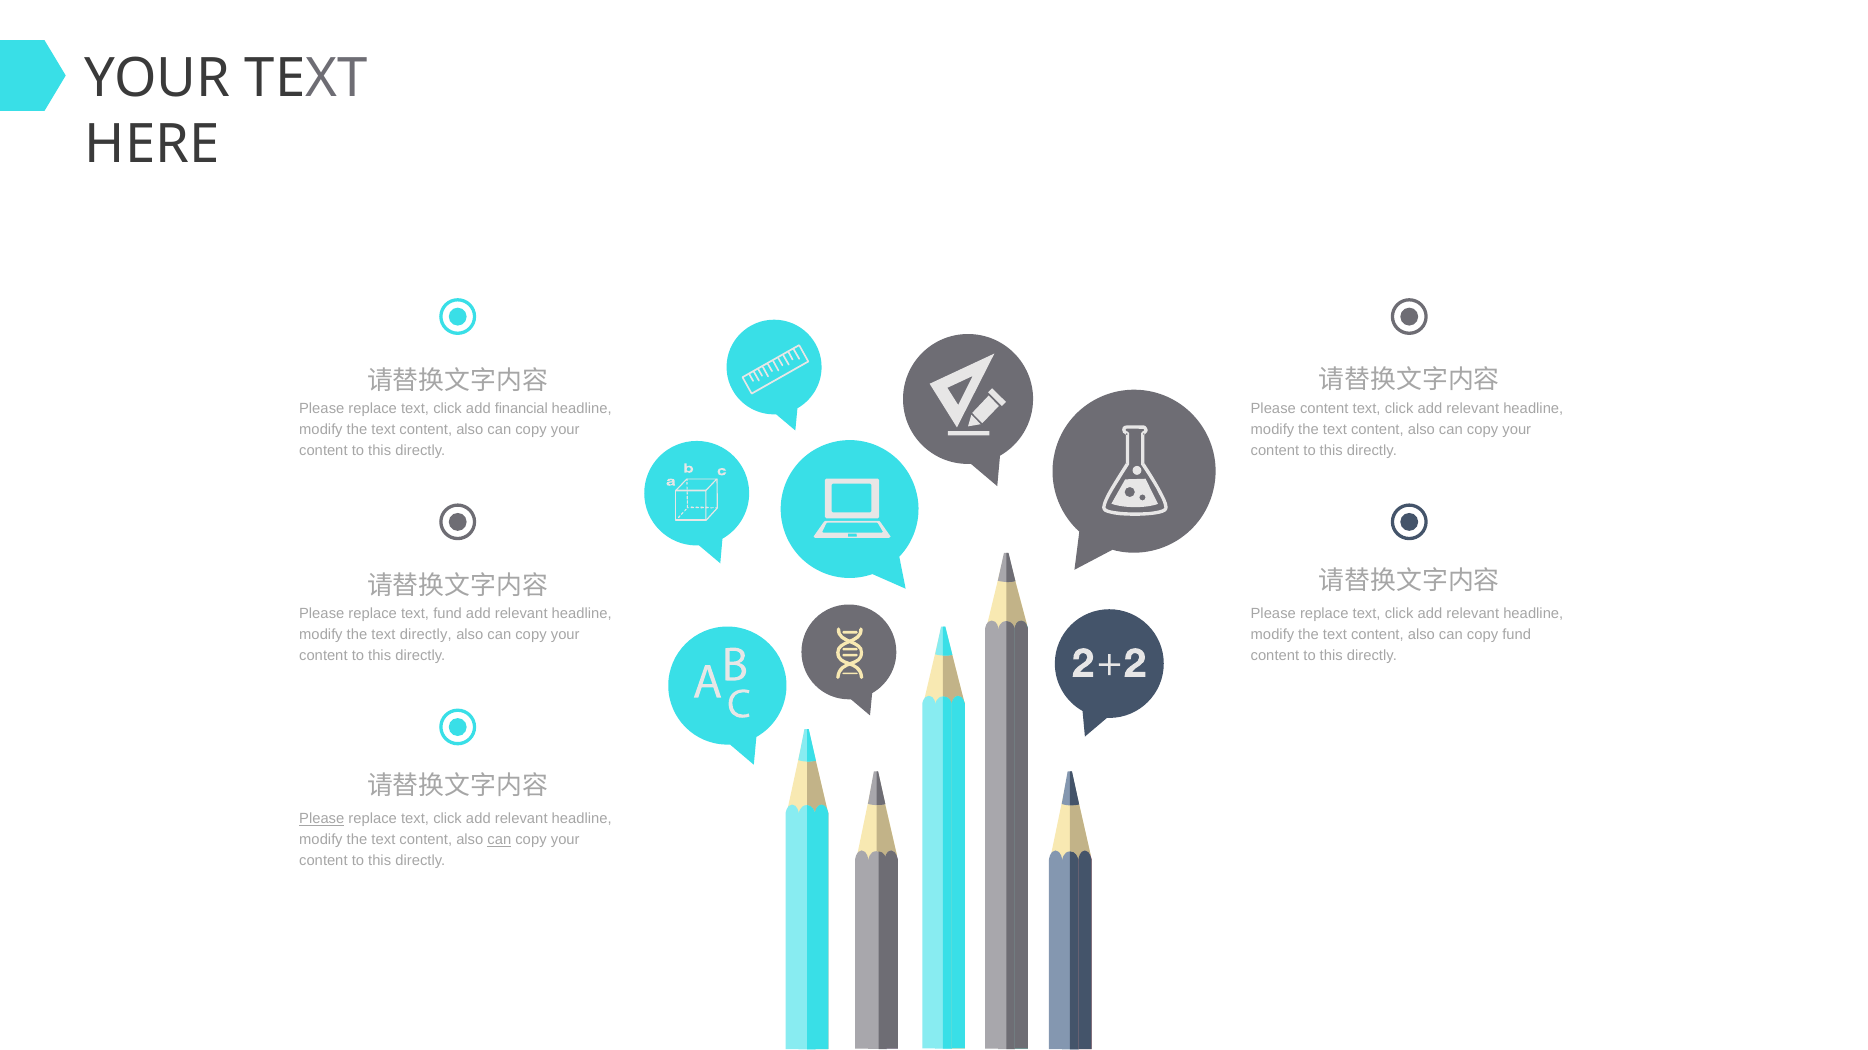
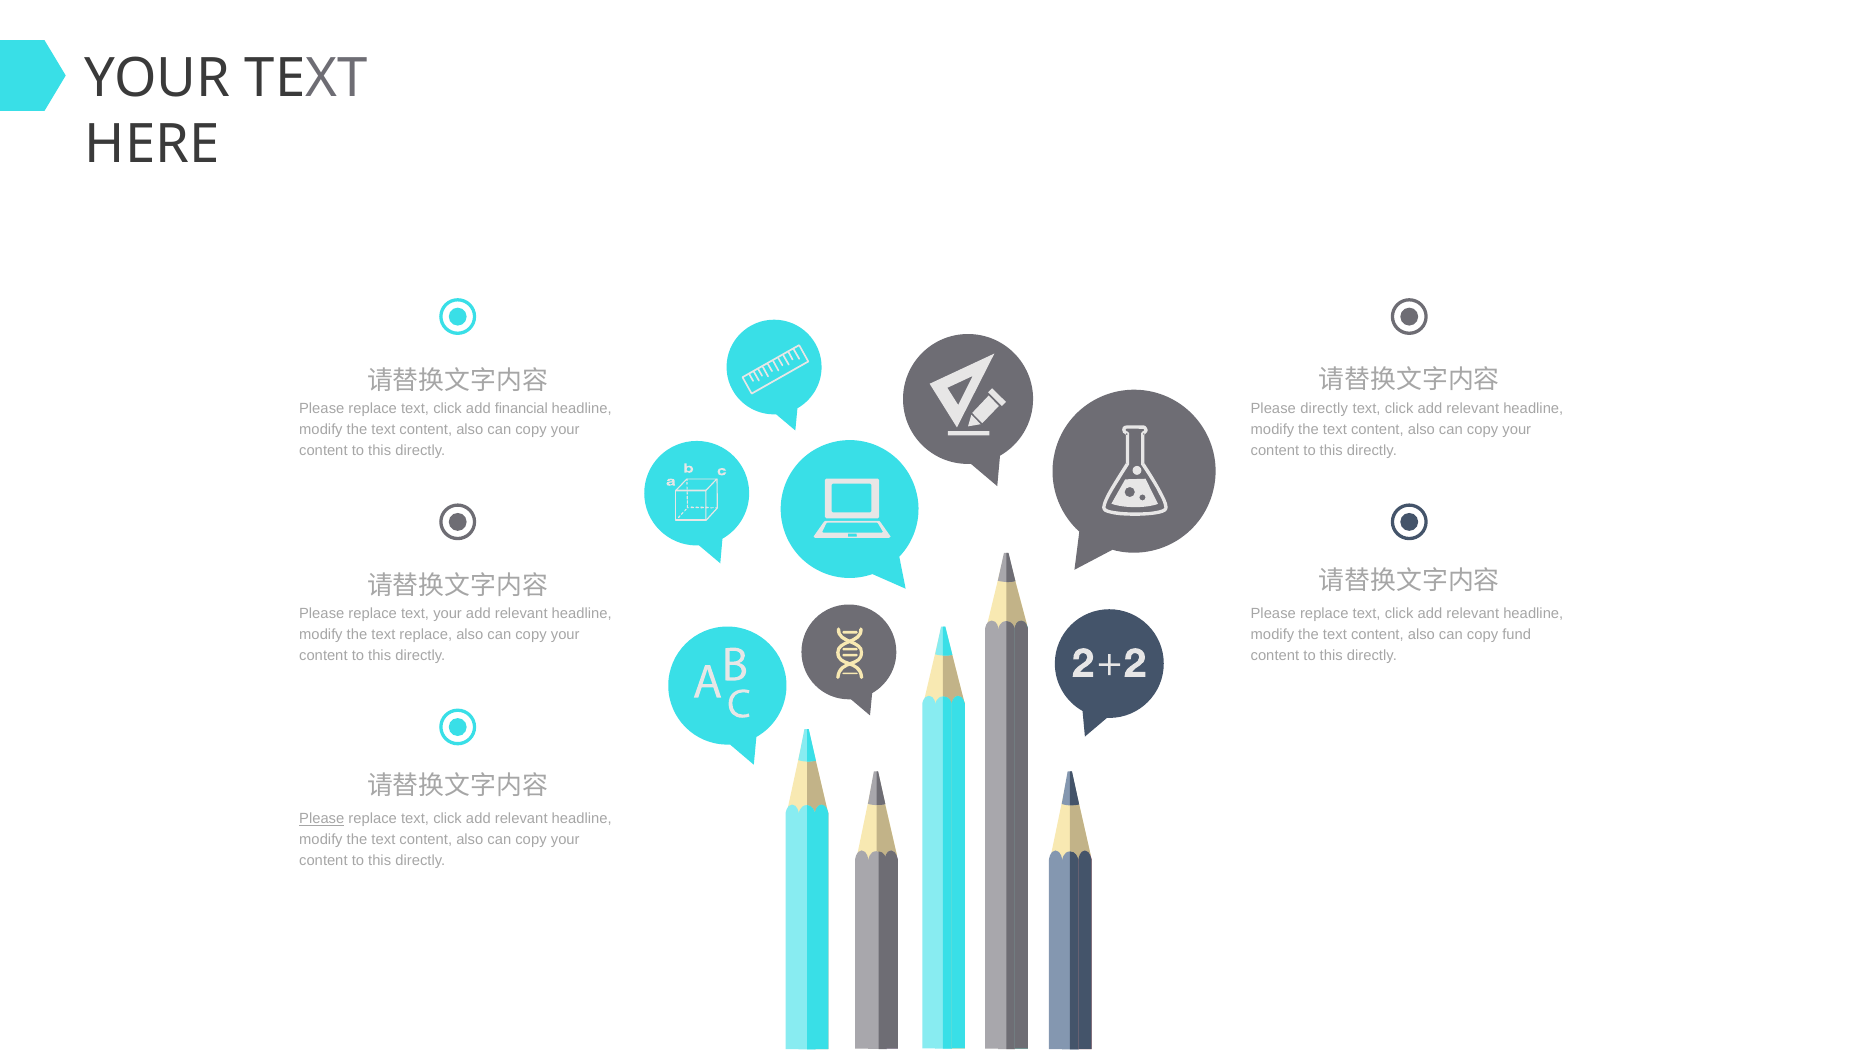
Please content: content -> directly
text fund: fund -> your
text directly: directly -> replace
can at (499, 841) underline: present -> none
